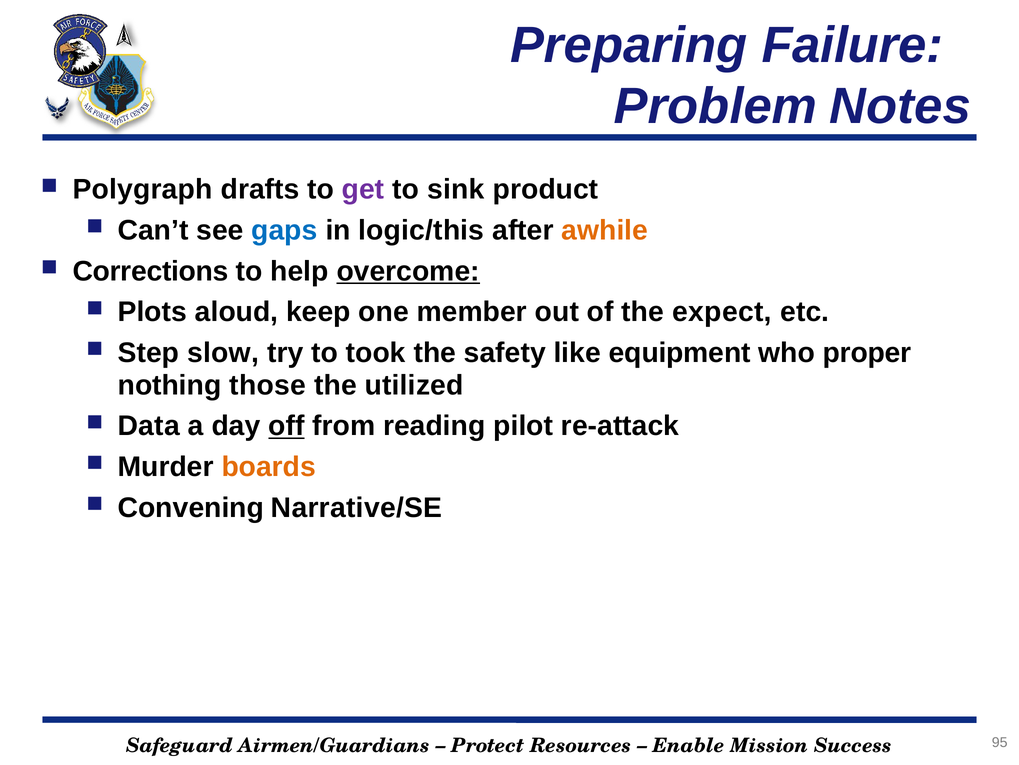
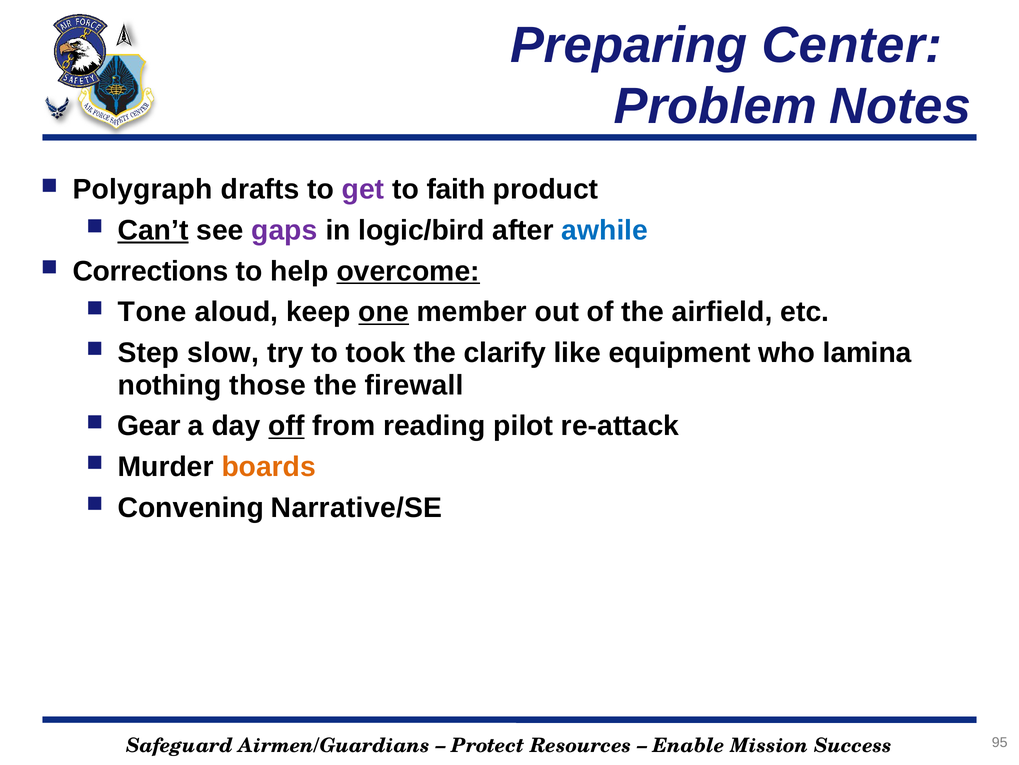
Failure: Failure -> Center
sink: sink -> faith
Can’t underline: none -> present
gaps colour: blue -> purple
logic/this: logic/this -> logic/bird
awhile colour: orange -> blue
Plots: Plots -> Tone
one underline: none -> present
expect: expect -> airfield
safety: safety -> clarify
proper: proper -> lamina
utilized: utilized -> firewall
Data: Data -> Gear
